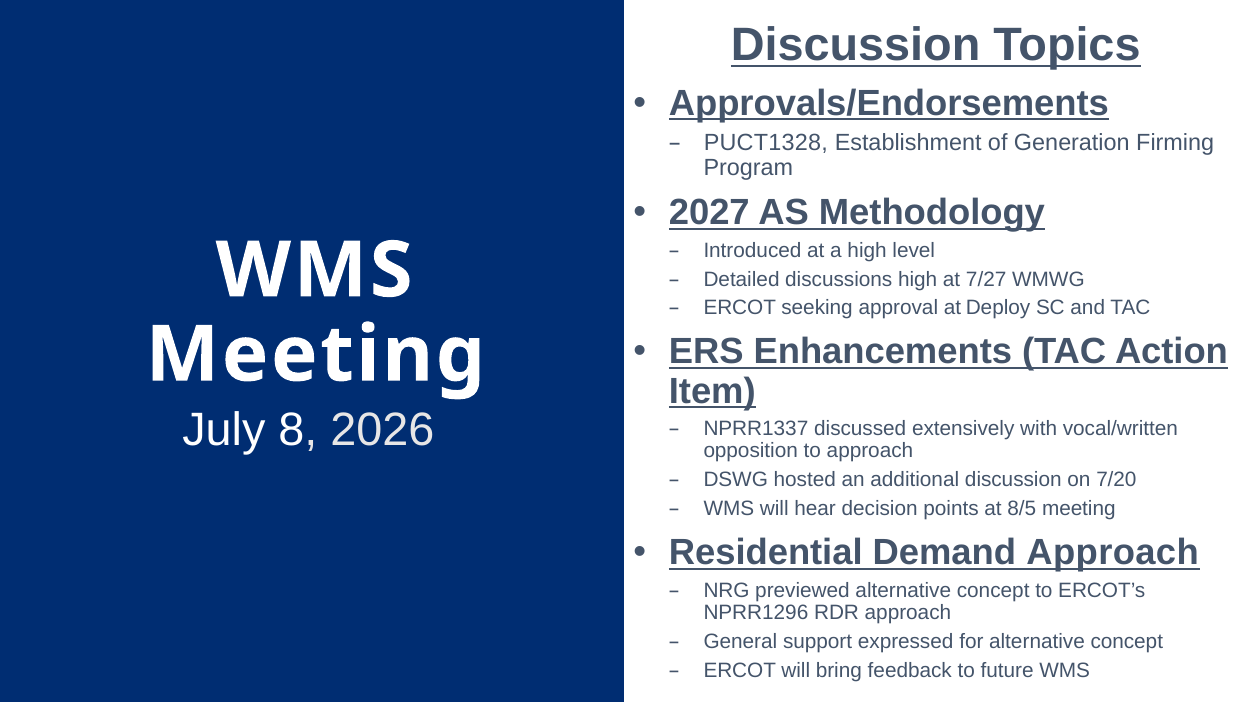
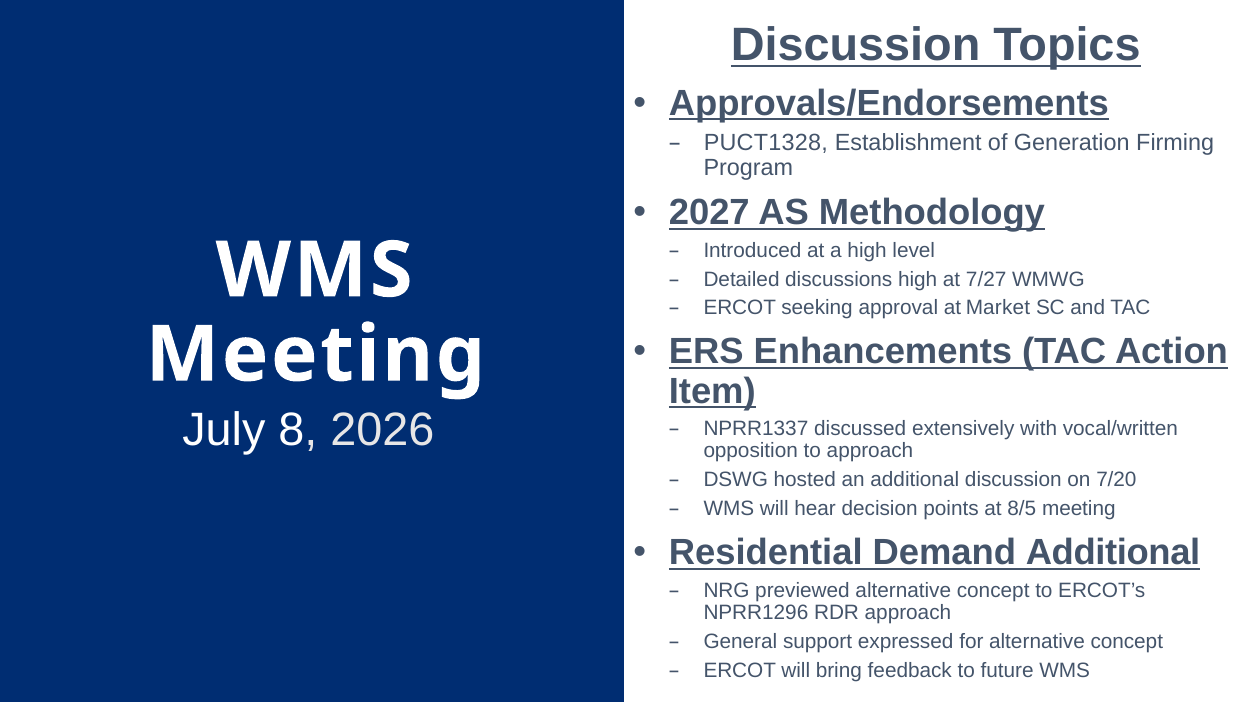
Deploy: Deploy -> Market
Demand Approach: Approach -> Additional
